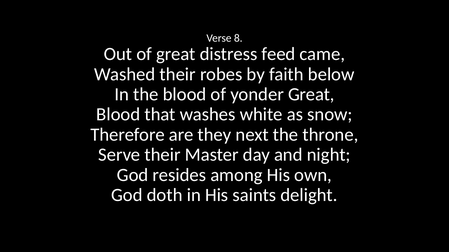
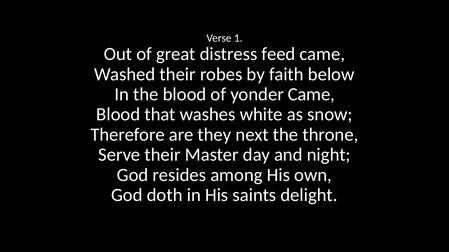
8: 8 -> 1
yonder Great: Great -> Came
